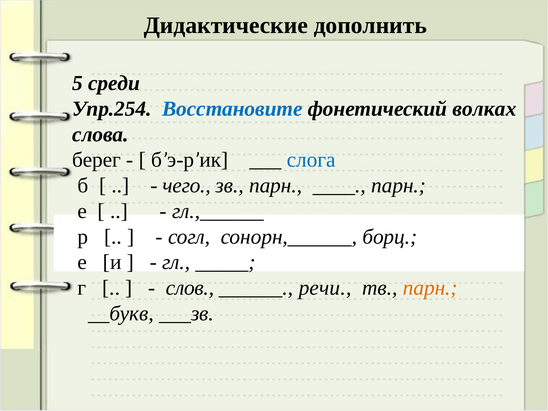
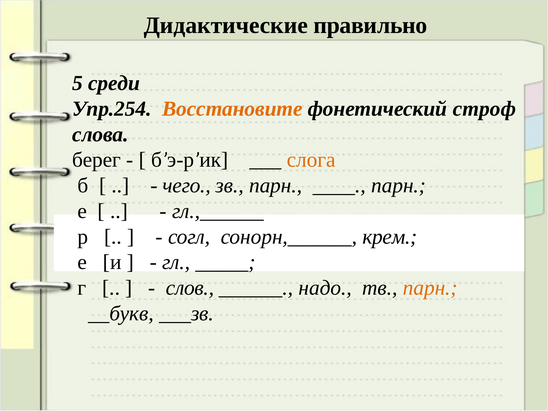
дополнить: дополнить -> правильно
Восстановите colour: blue -> orange
волках: волках -> строф
слога colour: blue -> orange
борц: борц -> крем
речи: речи -> надо
